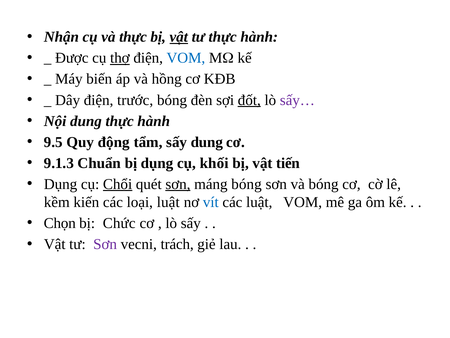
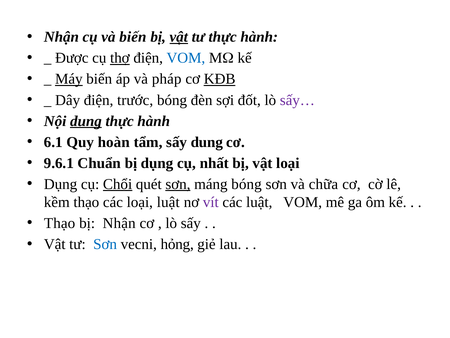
và thực: thực -> biến
Máy underline: none -> present
hồng: hồng -> pháp
KĐB underline: none -> present
đốt underline: present -> none
dung at (86, 121) underline: none -> present
9.5: 9.5 -> 6.1
động: động -> hoàn
9.1.3: 9.1.3 -> 9.6.1
khối: khối -> nhất
vật tiến: tiến -> loại
và bóng: bóng -> chữa
kềm kiến: kiến -> thạo
vít colour: blue -> purple
Chọn at (60, 223): Chọn -> Thạo
bị Chức: Chức -> Nhận
Sơn at (105, 244) colour: purple -> blue
trách: trách -> hỏng
